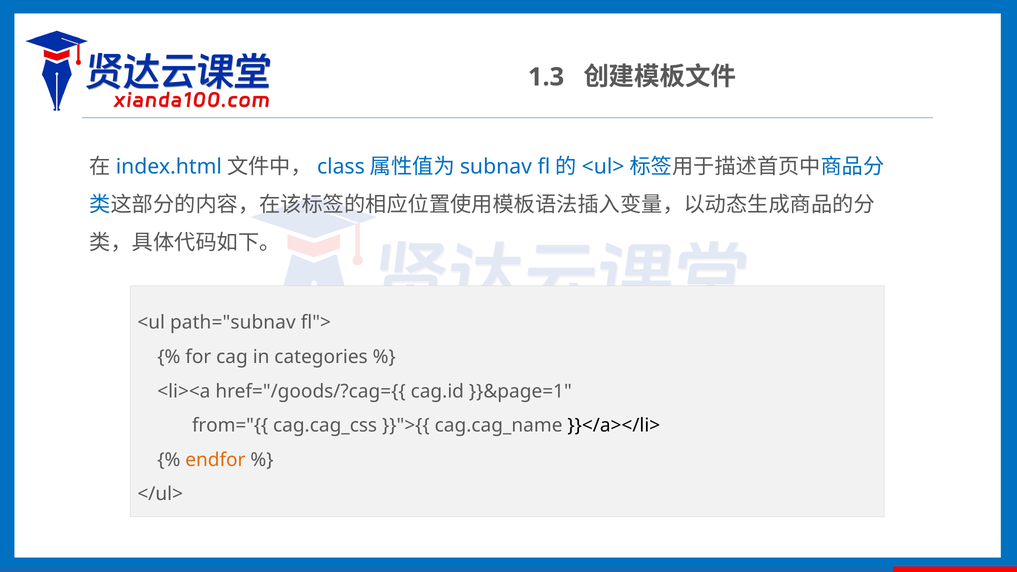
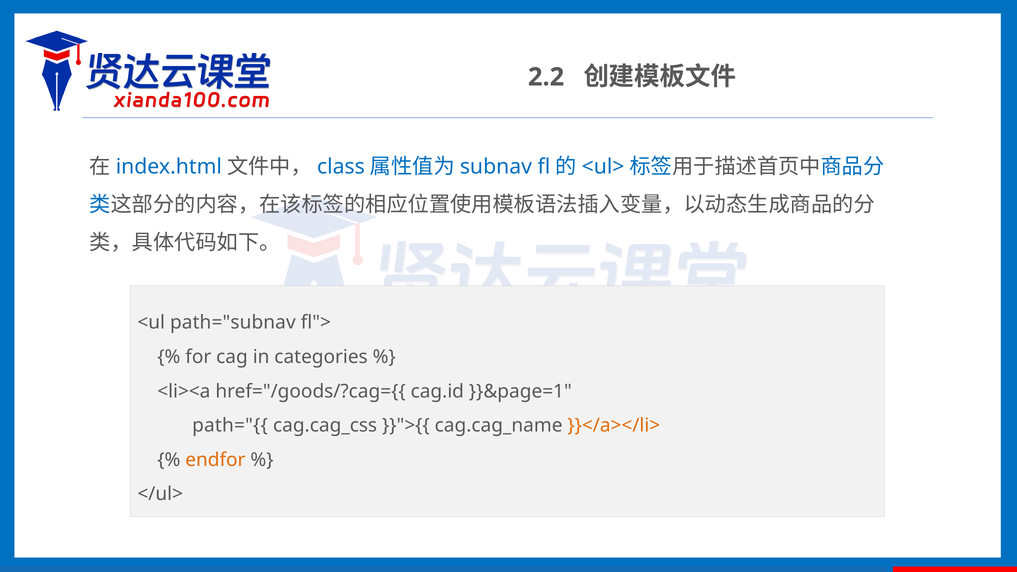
1.3: 1.3 -> 2.2
from="{{: from="{{ -> path="{{
}}</a></li> colour: black -> orange
